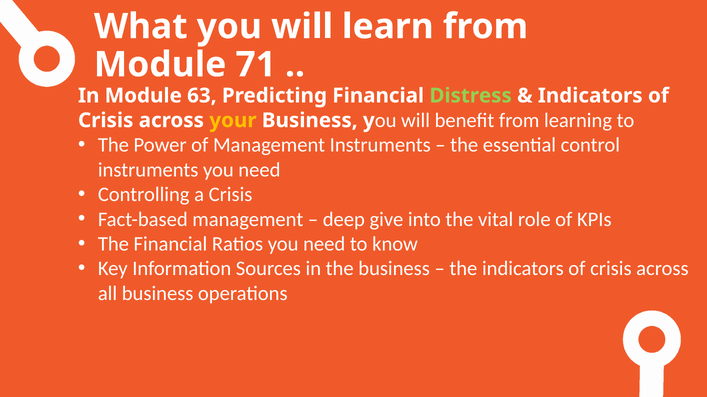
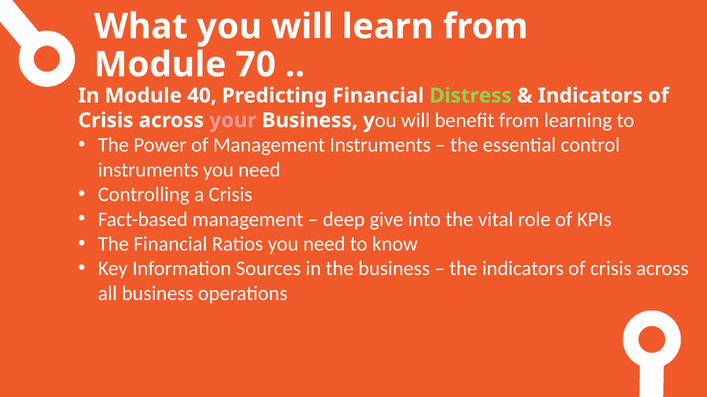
71: 71 -> 70
63: 63 -> 40
your colour: yellow -> pink
